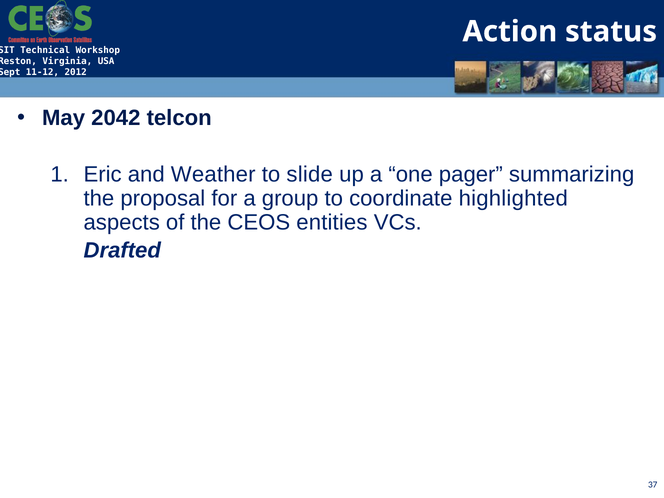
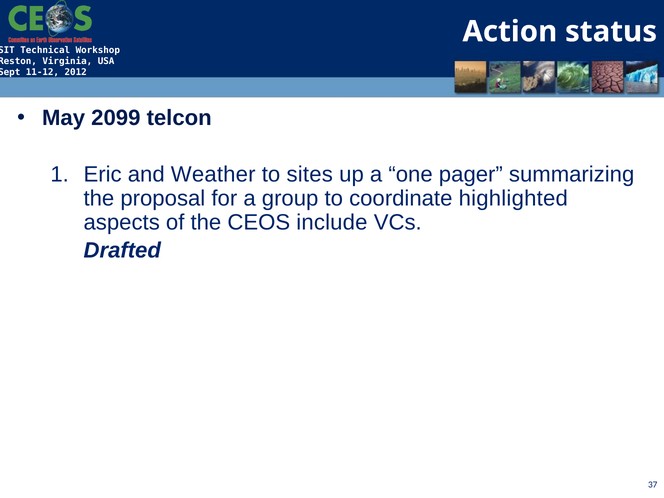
2042: 2042 -> 2099
slide: slide -> sites
entities: entities -> include
